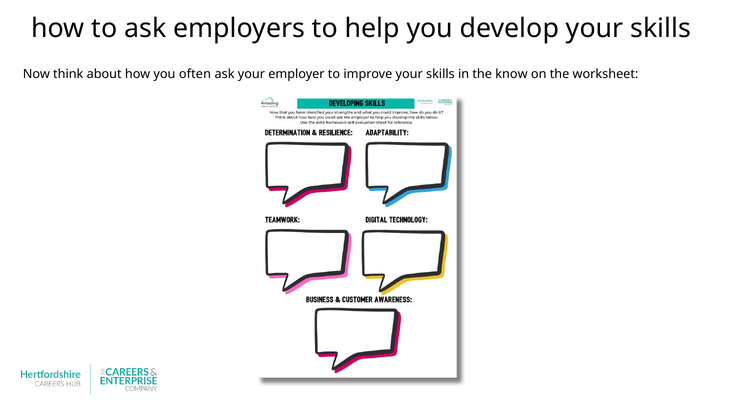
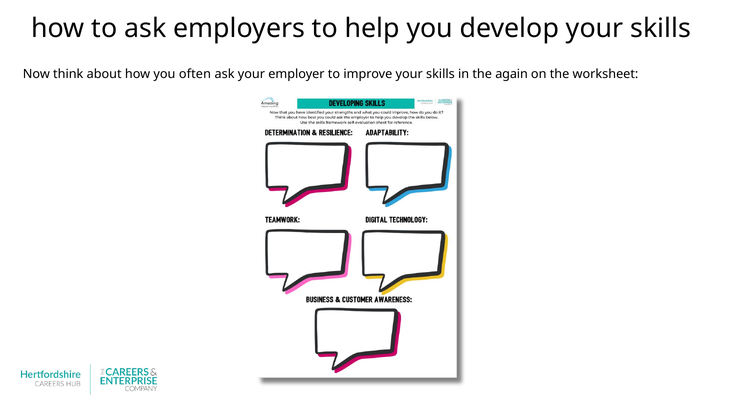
know: know -> again
